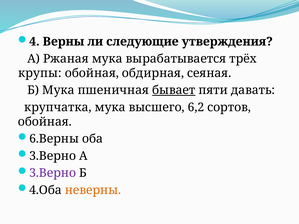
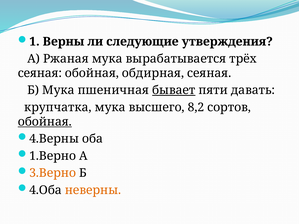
4: 4 -> 1
крупы at (40, 73): крупы -> сеяная
6,2: 6,2 -> 8,2
обойная at (45, 122) underline: none -> present
6.Верны: 6.Верны -> 4.Верны
3.Верно at (53, 156): 3.Верно -> 1.Верно
3.Верно at (53, 173) colour: purple -> orange
